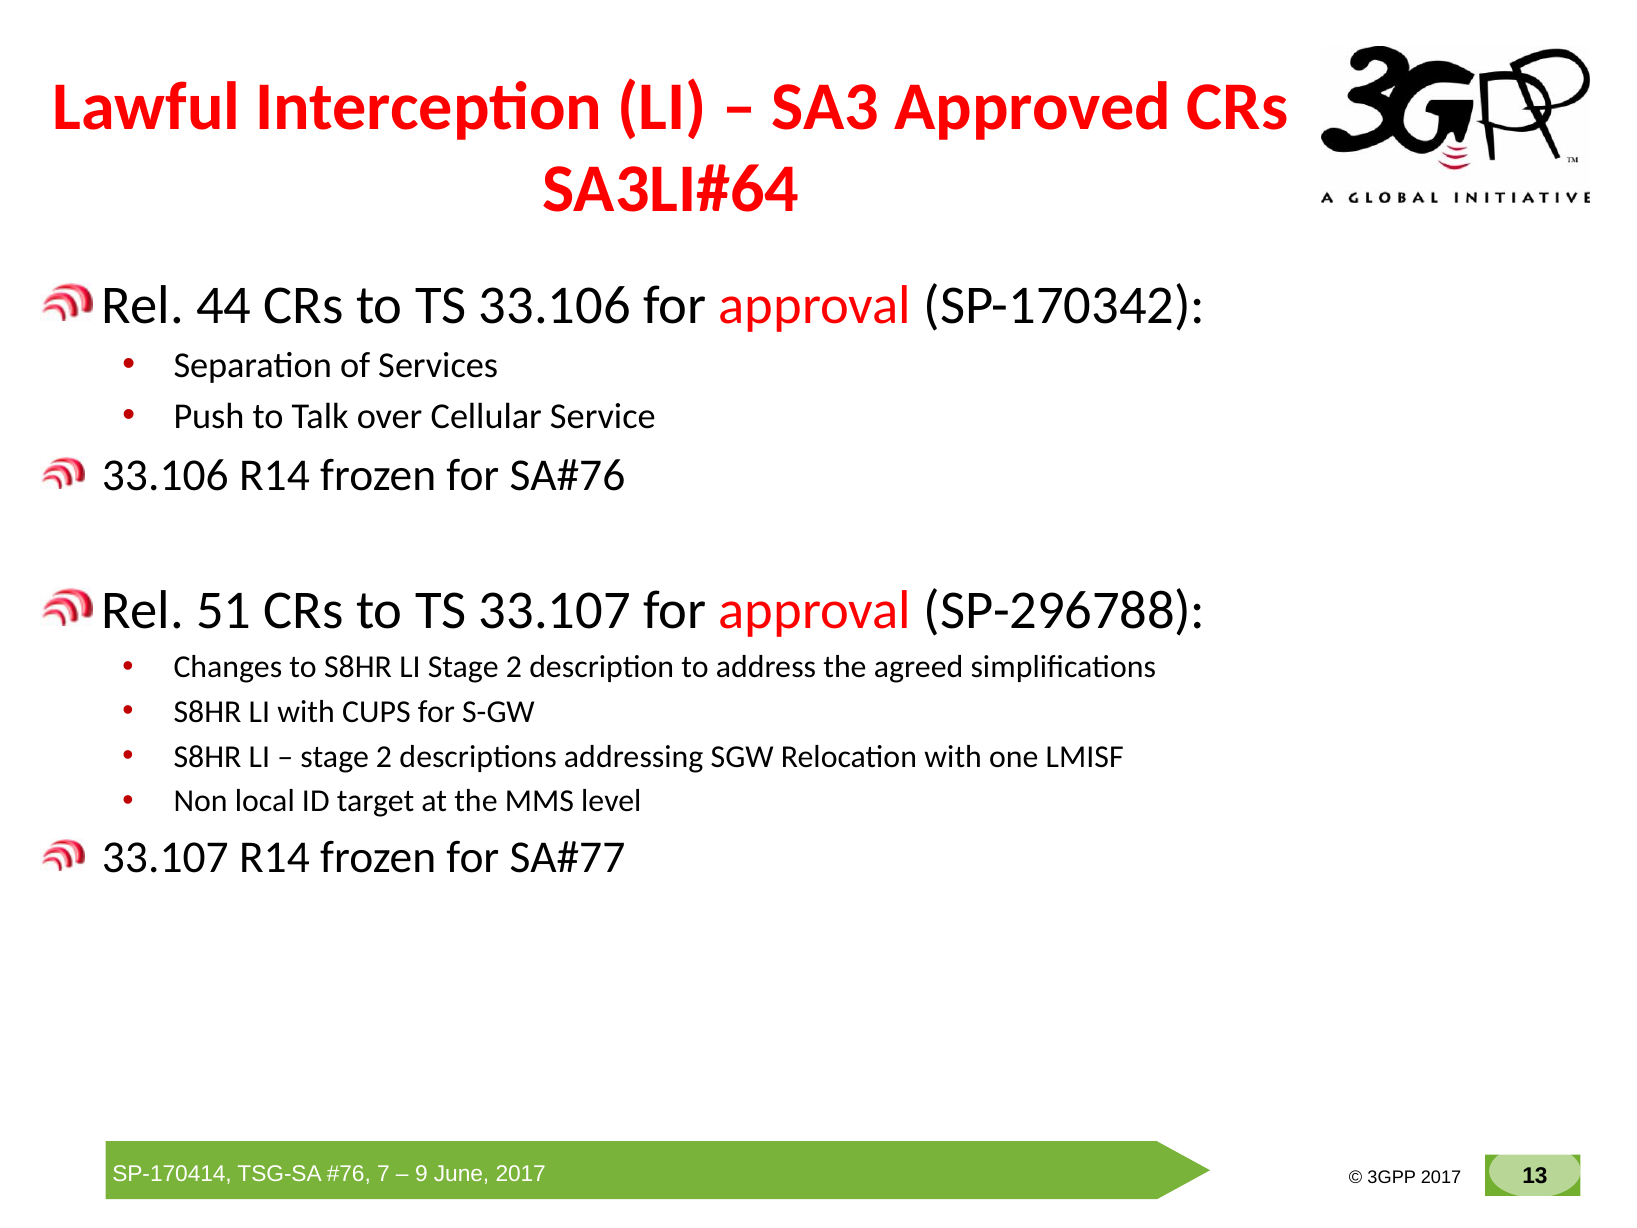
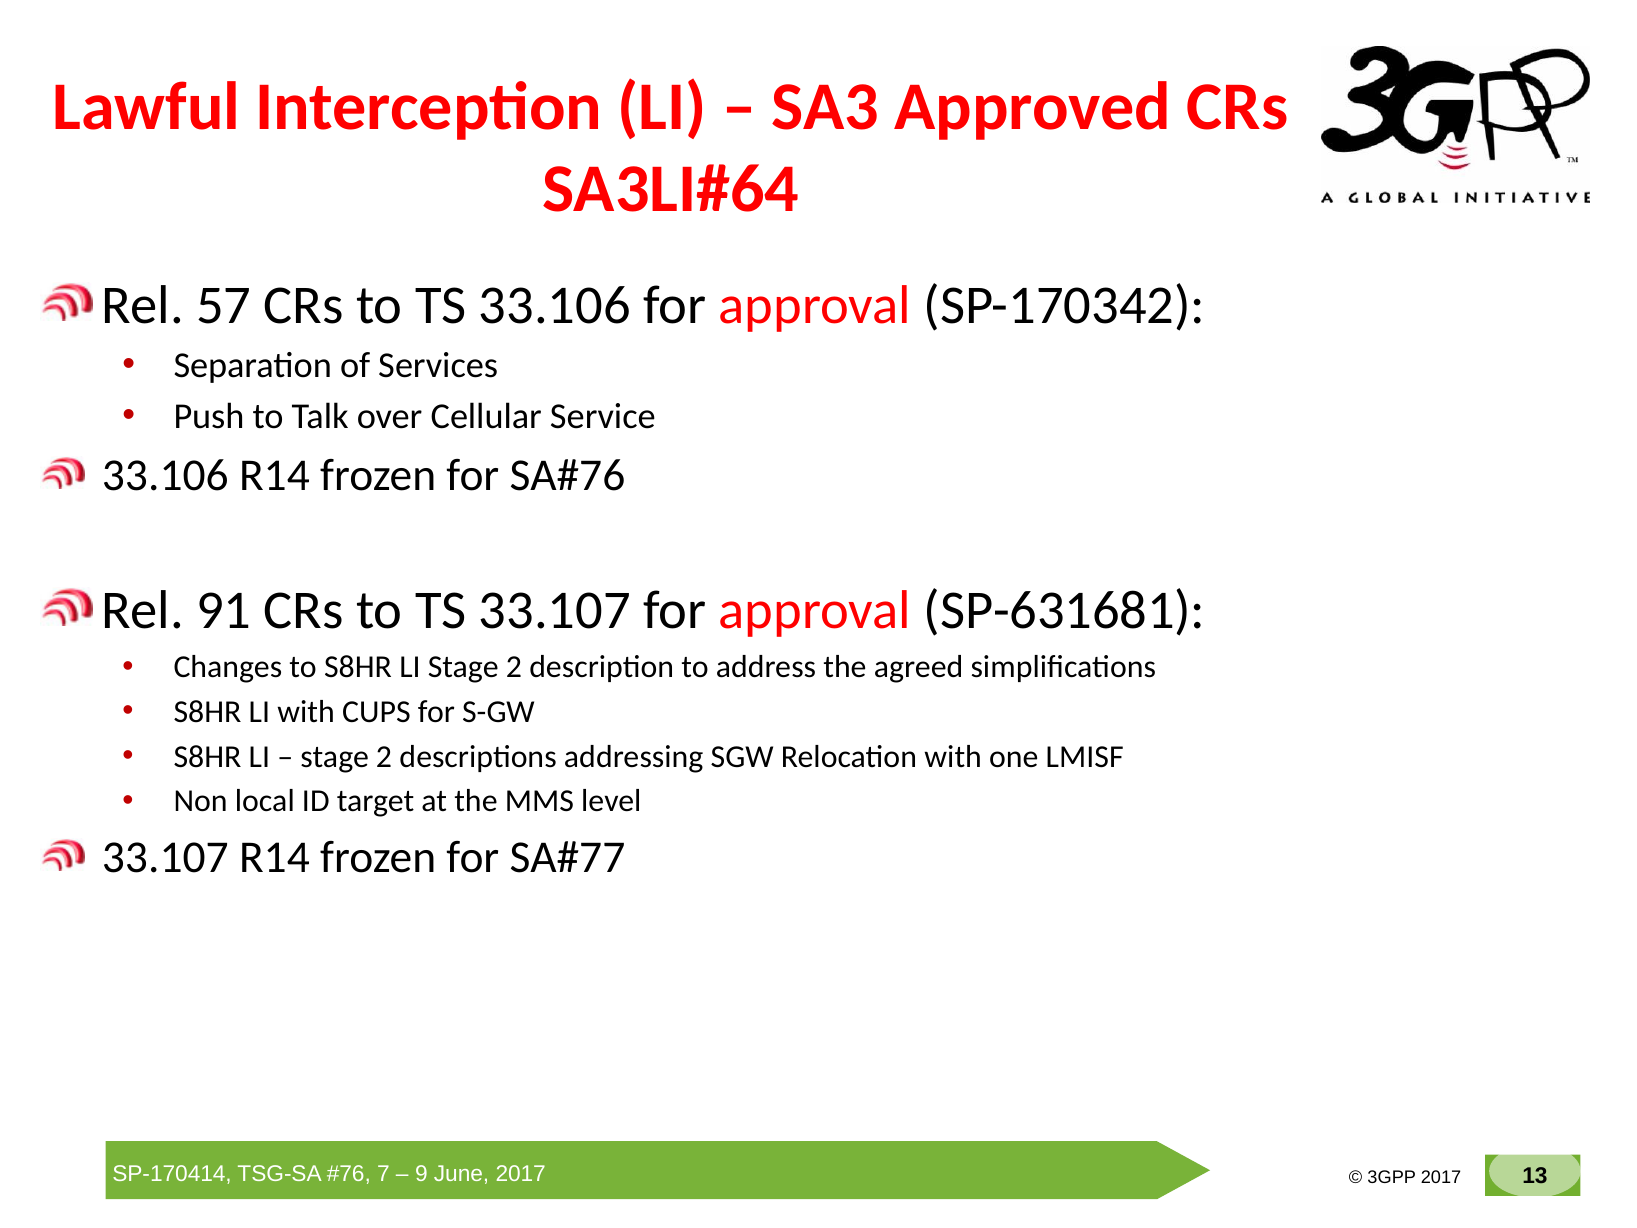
44: 44 -> 57
51: 51 -> 91
SP-296788: SP-296788 -> SP-631681
